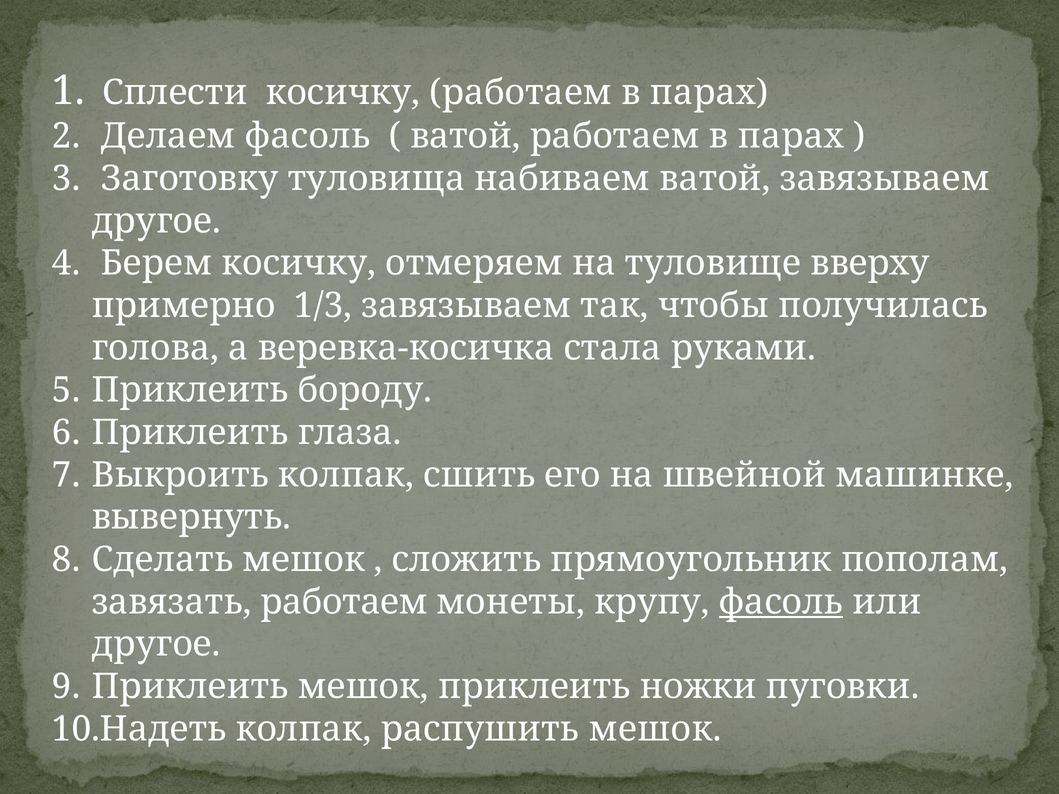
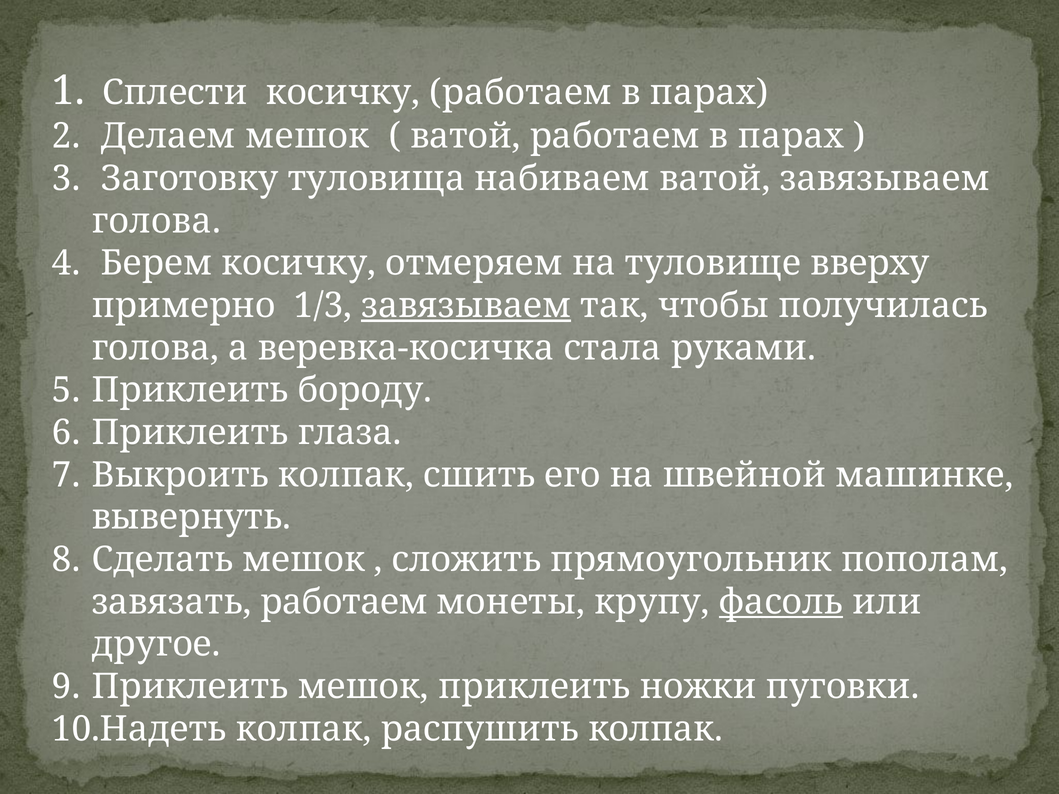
Делаем фасоль: фасоль -> мешок
другое at (156, 221): другое -> голова
завязываем at (466, 306) underline: none -> present
распушить мешок: мешок -> колпак
